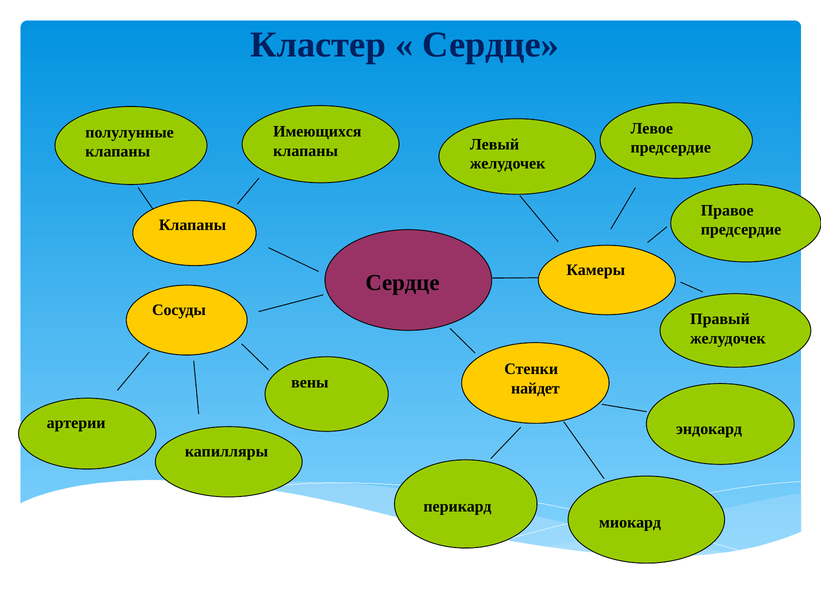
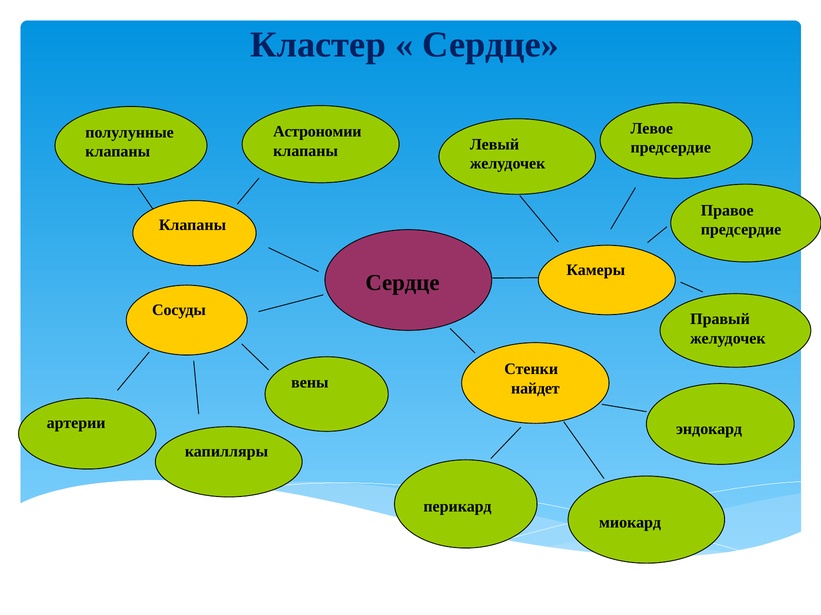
Имеющихся: Имеющихся -> Астрономии
